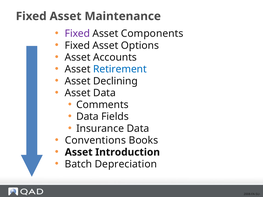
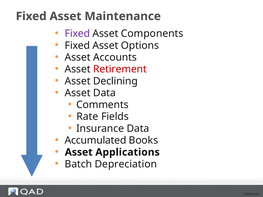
Retirement colour: blue -> red
Data at (87, 117): Data -> Rate
Conventions: Conventions -> Accumulated
Introduction: Introduction -> Applications
